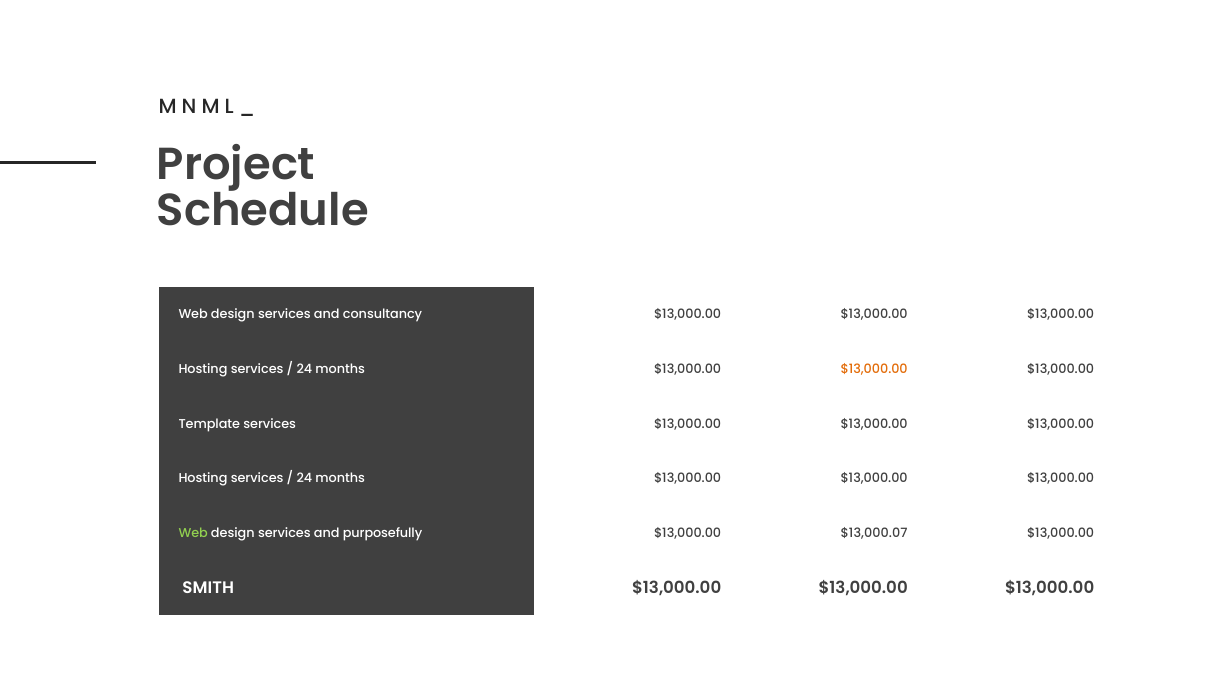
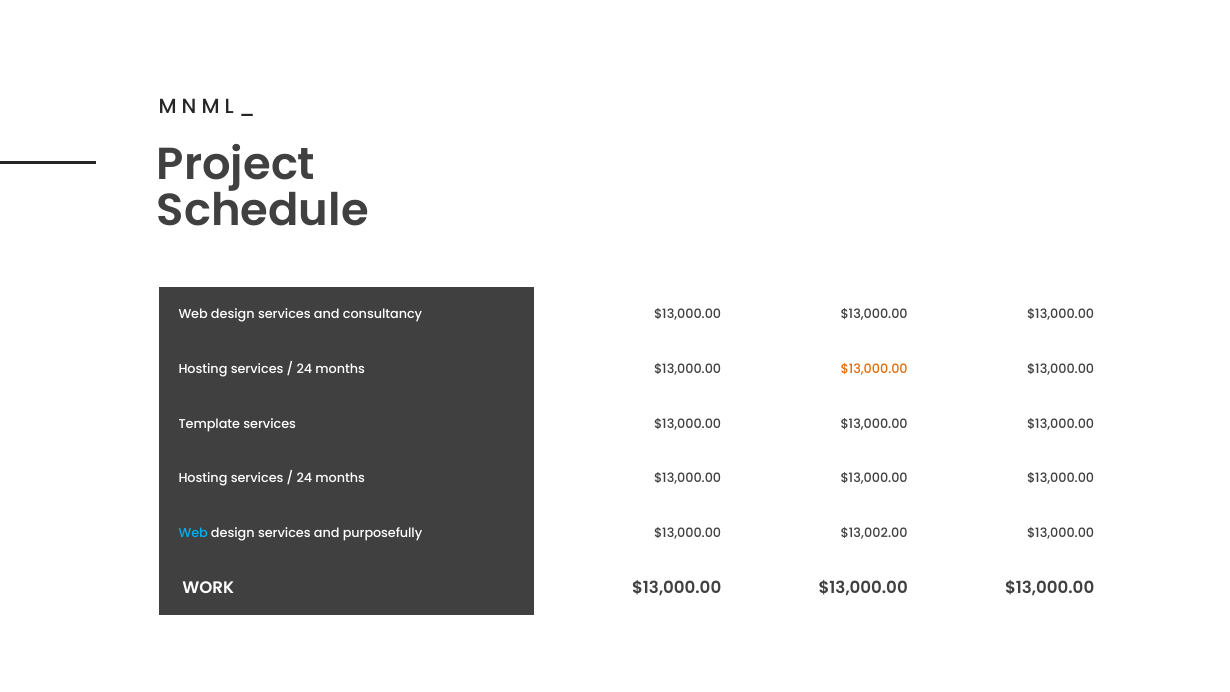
Web at (193, 533) colour: light green -> light blue
$13,000.07: $13,000.07 -> $13,002.00
SMITH: SMITH -> WORK
